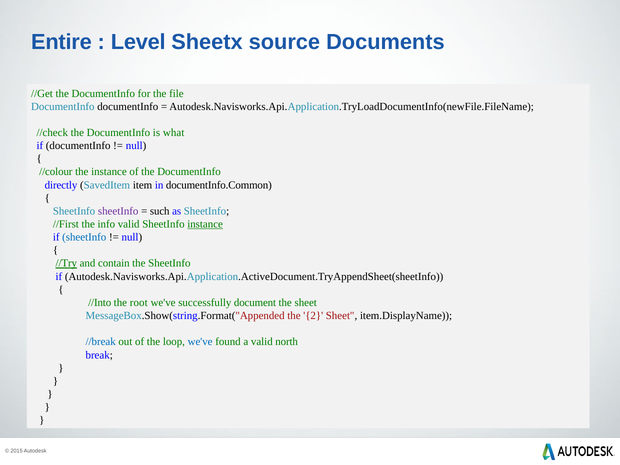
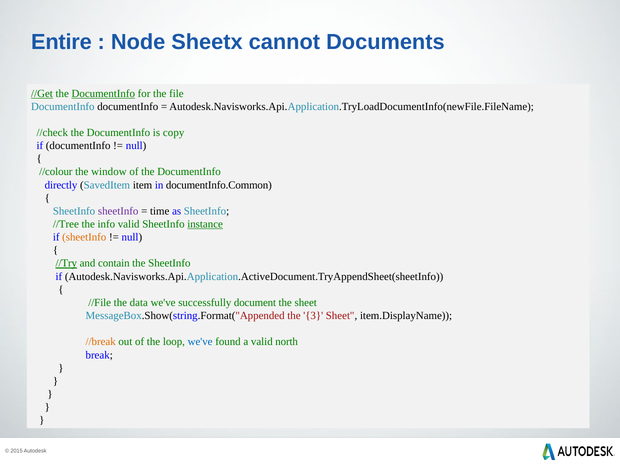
Level: Level -> Node
source: source -> cannot
//Get underline: none -> present
DocumentInfo at (103, 93) underline: none -> present
what: what -> copy
the instance: instance -> window
such: such -> time
//First: //First -> //Tree
sheetInfo at (84, 237) colour: blue -> orange
//Into: //Into -> //File
root: root -> data
2: 2 -> 3
//break colour: blue -> orange
